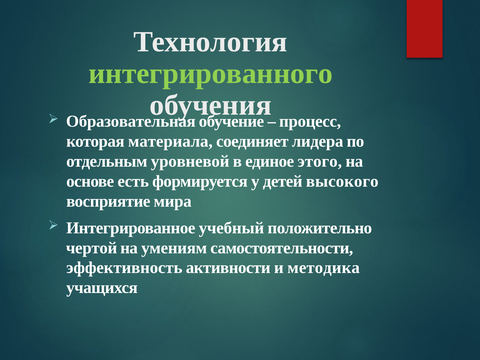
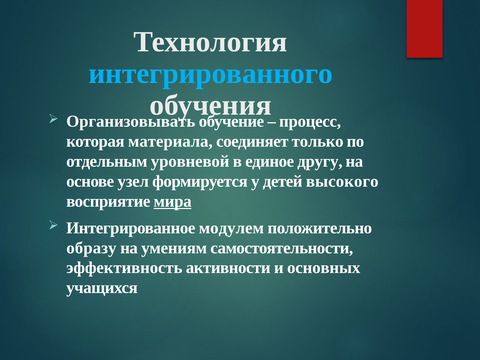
интегрированного colour: light green -> light blue
Образовательная: Образовательная -> Организовывать
лидера: лидера -> только
этого: этого -> другу
есть: есть -> узел
мира underline: none -> present
учебный: учебный -> модулем
чертой: чертой -> образу
методика: методика -> основных
